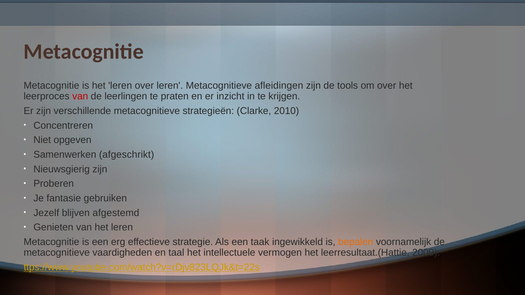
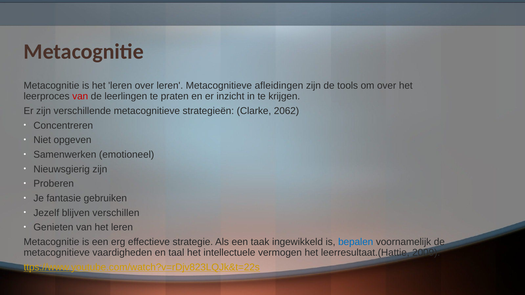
2010: 2010 -> 2062
afgeschrikt: afgeschrikt -> emotioneel
afgestemd: afgestemd -> verschillen
bepalen colour: orange -> blue
